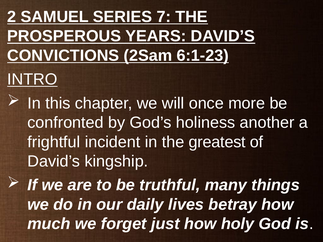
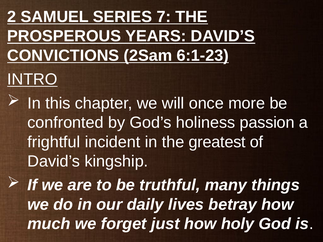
another: another -> passion
